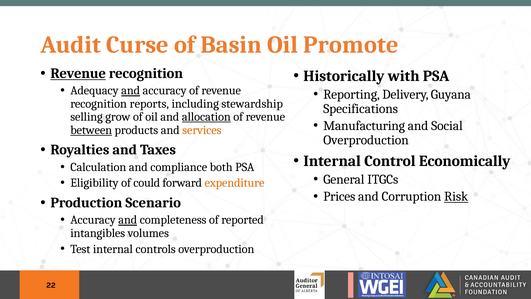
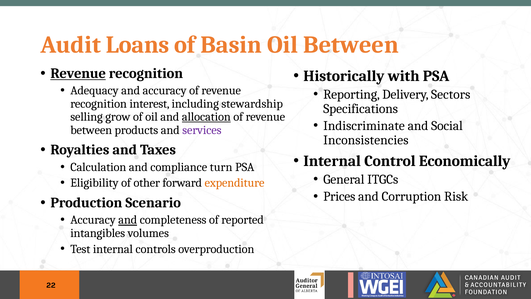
Curse: Curse -> Loans
Oil Promote: Promote -> Between
and at (131, 90) underline: present -> none
Guyana: Guyana -> Sectors
reports: reports -> interest
Manufacturing: Manufacturing -> Indiscriminate
between at (91, 130) underline: present -> none
services colour: orange -> purple
Overproduction at (366, 140): Overproduction -> Inconsistencies
both: both -> turn
could: could -> other
Risk underline: present -> none
